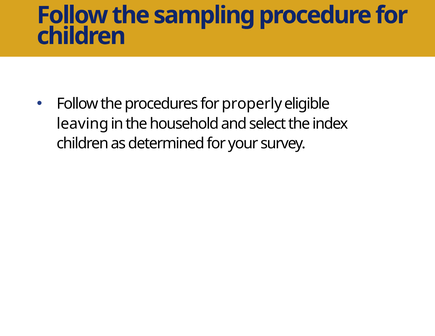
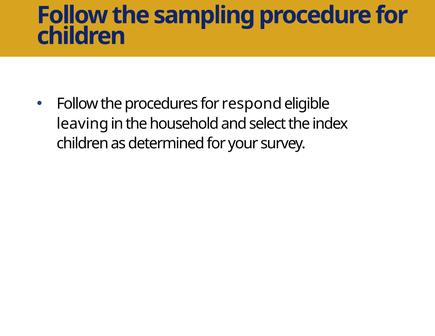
properly: properly -> respond
